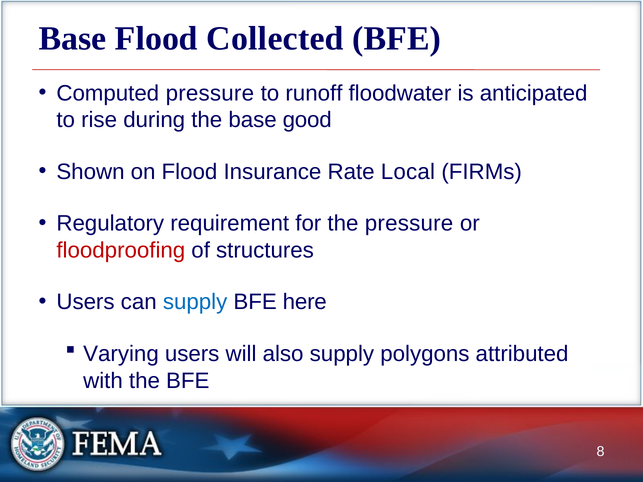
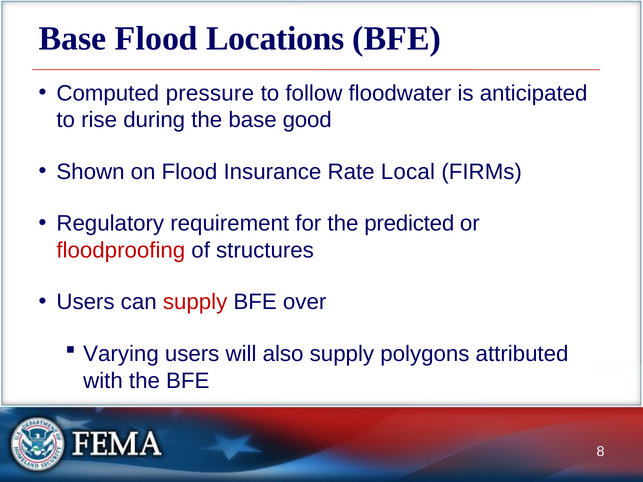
Collected: Collected -> Locations
runoff: runoff -> follow
the pressure: pressure -> predicted
supply at (195, 302) colour: blue -> red
here: here -> over
